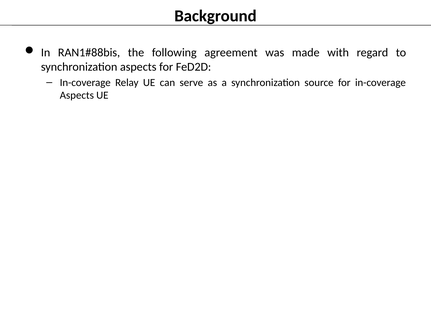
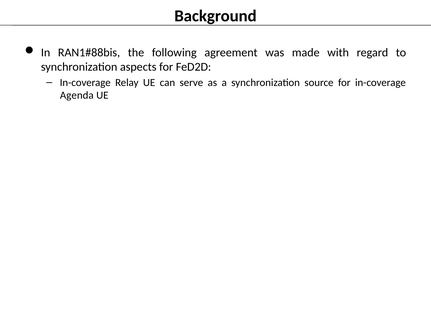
Aspects at (77, 95): Aspects -> Agenda
